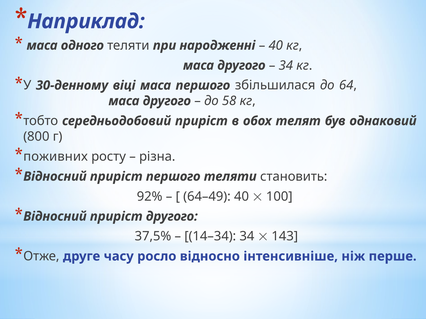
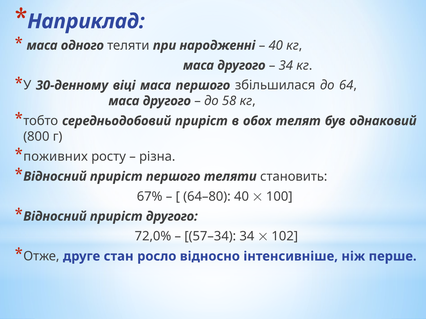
92%: 92% -> 67%
64–49: 64–49 -> 64–80
37,5%: 37,5% -> 72,0%
14–34: 14–34 -> 57–34
143: 143 -> 102
часу: часу -> стан
